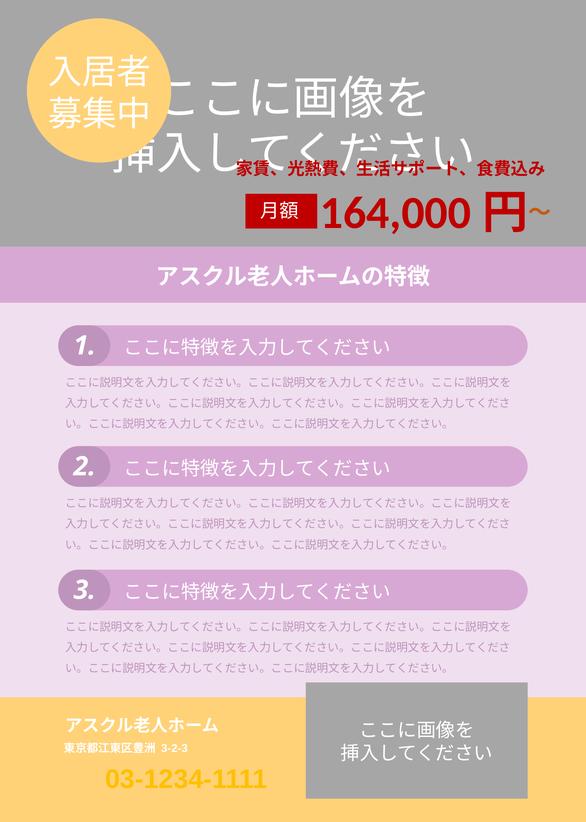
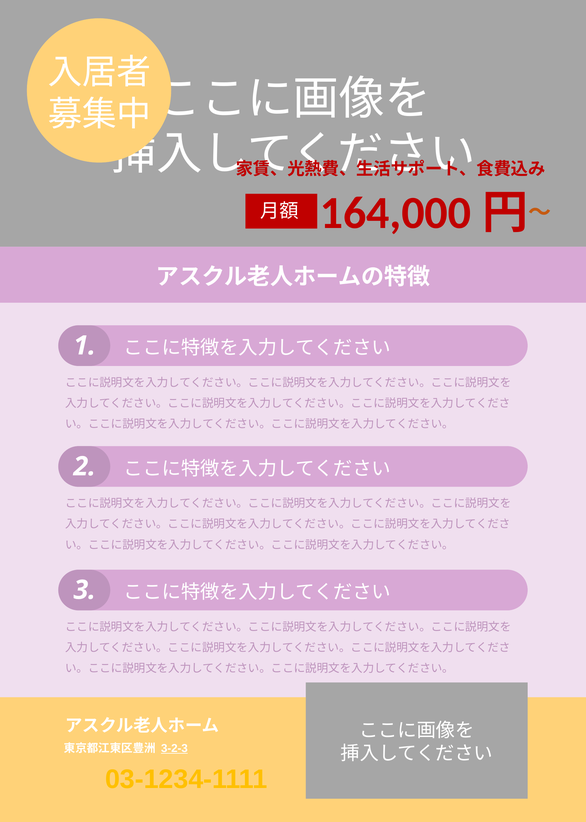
3-2-3 underline: none -> present
